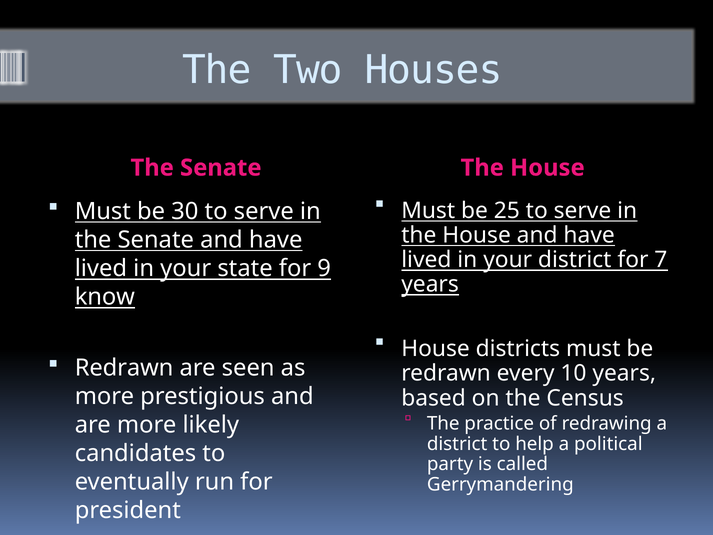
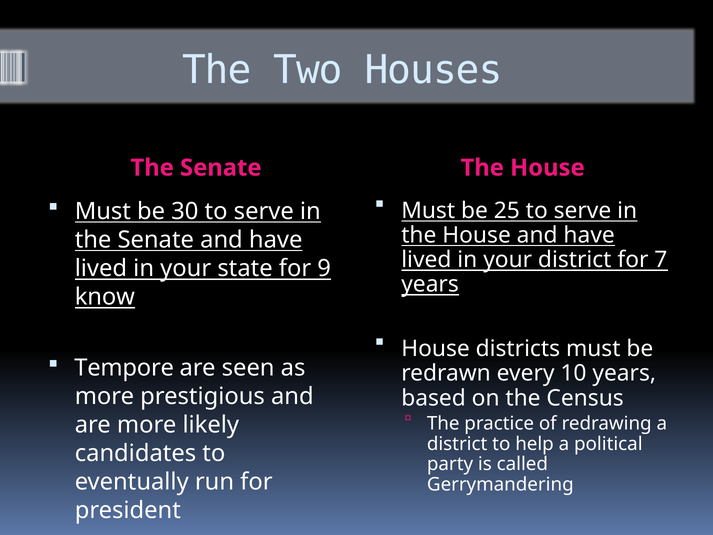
Redrawn at (124, 368): Redrawn -> Tempore
